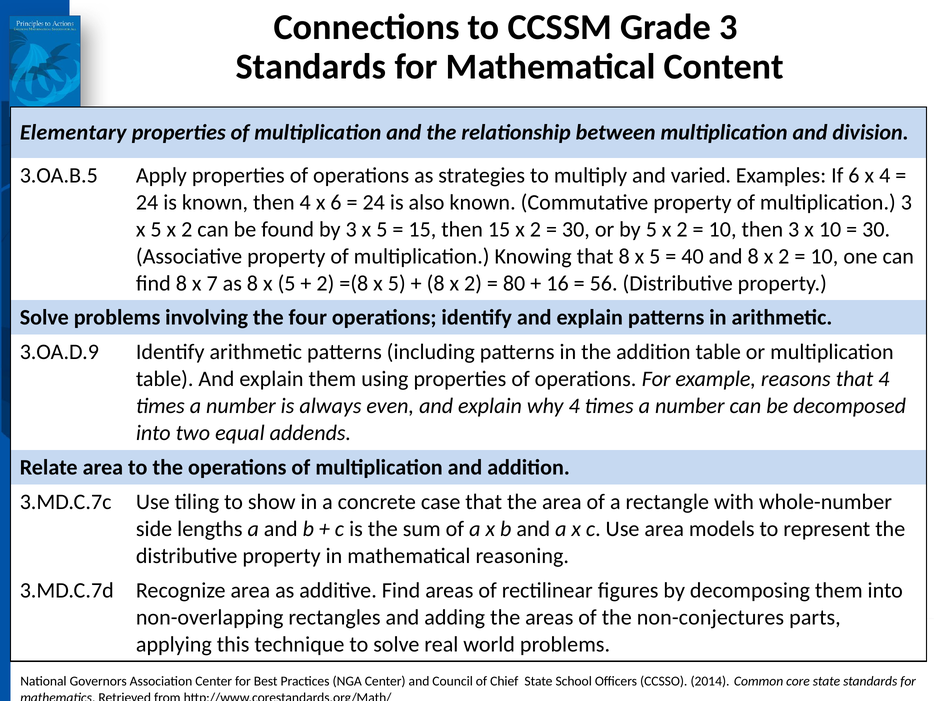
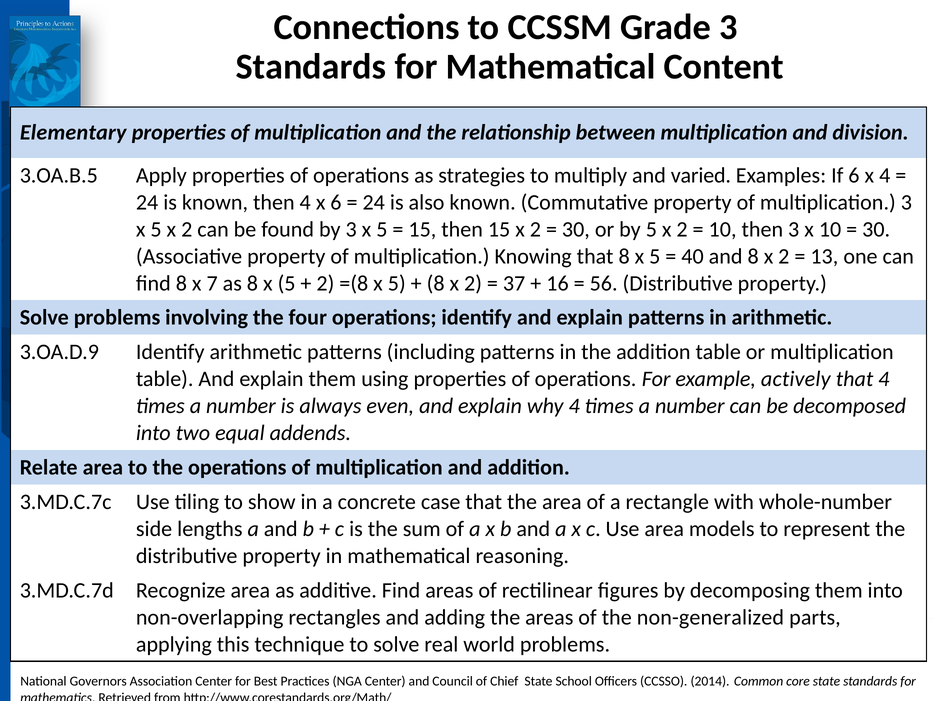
10 at (824, 256): 10 -> 13
80: 80 -> 37
reasons: reasons -> actively
non-conjectures: non-conjectures -> non-generalized
